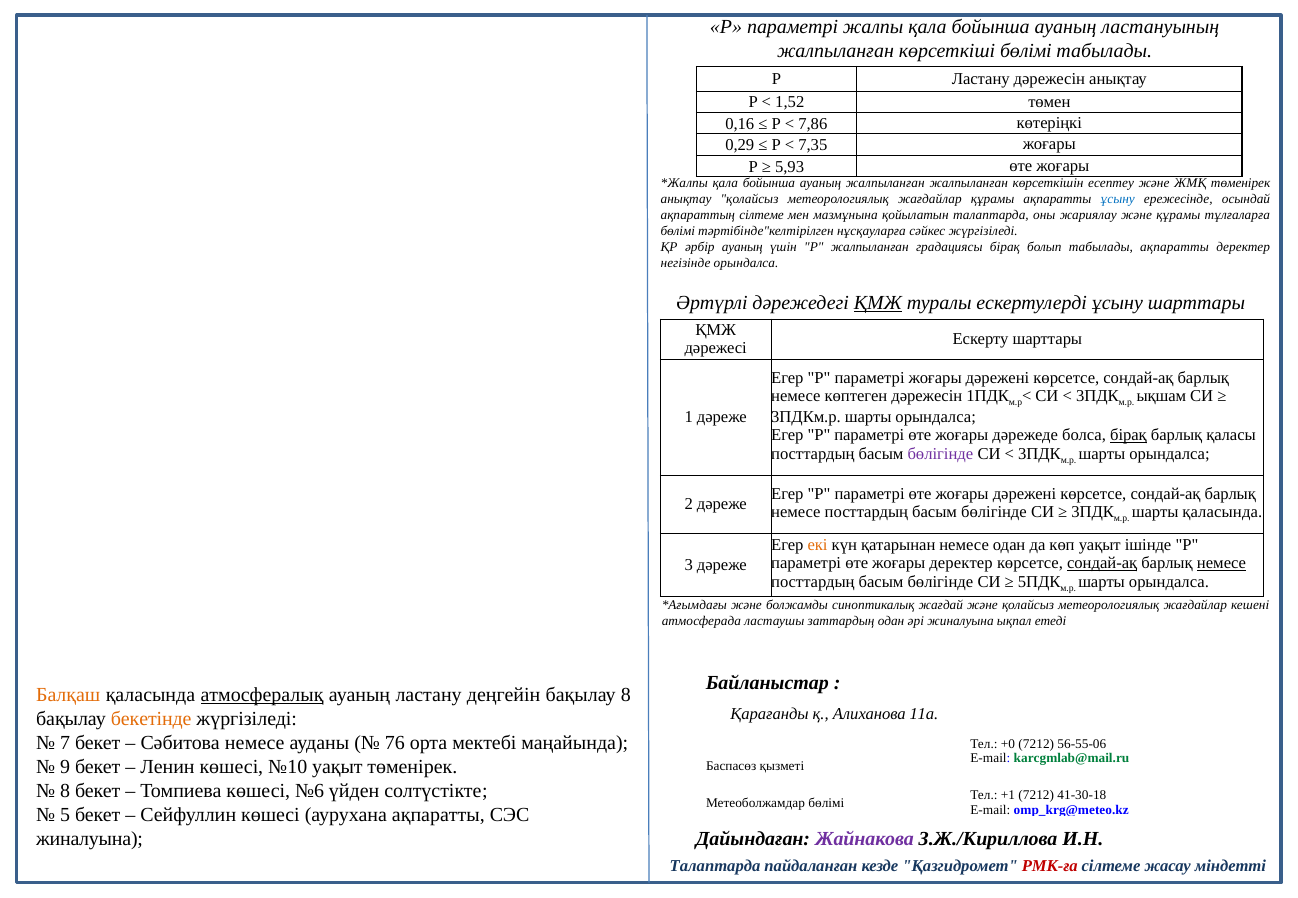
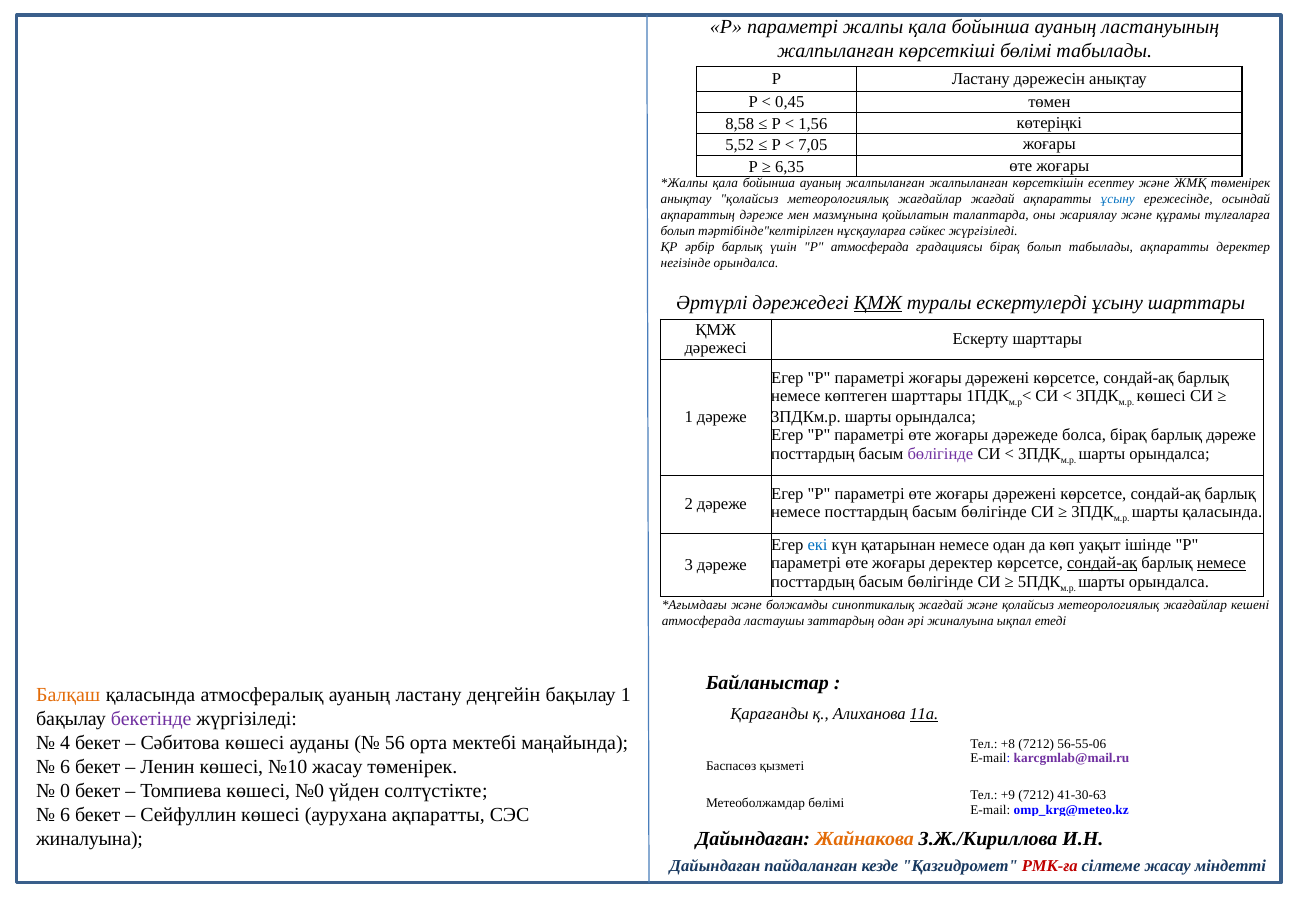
1,52: 1,52 -> 0,45
0,16: 0,16 -> 8,58
7,86: 7,86 -> 1,56
0,29: 0,29 -> 5,52
7,35: 7,35 -> 7,05
5,93: 5,93 -> 6,35
жағдайлар құрамы: құрамы -> жағдай
ақпараттың сілтеме: сілтеме -> дәреже
бөлімі at (678, 231): бөлімі -> болып
әрбір ауаның: ауаның -> барлық
Р жалпыланған: жалпыланған -> атмосферада
көптеген дәрежесін: дәрежесін -> шарттары
ықшам at (1161, 396): ықшам -> көшесі
бірақ at (1128, 436) underline: present -> none
барлық қаласы: қаласы -> дәреже
екі colour: orange -> blue
атмосфералық underline: present -> none
бақылау 8: 8 -> 1
11а underline: none -> present
бекетінде colour: orange -> purple
7: 7 -> 4
Сәбитова немесе: немесе -> көшесі
76: 76 -> 56
+0: +0 -> +8
karcgmlab@mail.ru colour: green -> purple
9 at (65, 768): 9 -> 6
№10 уақыт: уақыт -> жасау
8 at (65, 792): 8 -> 0
№6: №6 -> №0
+1: +1 -> +9
41-30-18: 41-30-18 -> 41-30-63
5 at (65, 816): 5 -> 6
Жайнакова colour: purple -> orange
Талаптарда at (715, 867): Талаптарда -> Дайындаған
